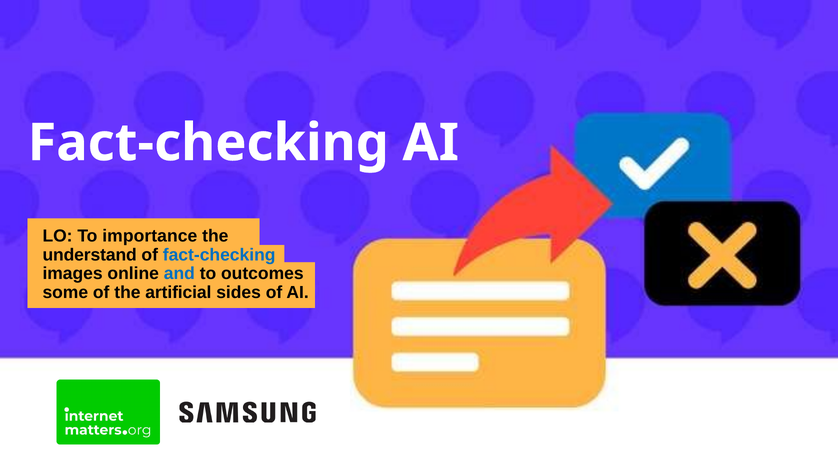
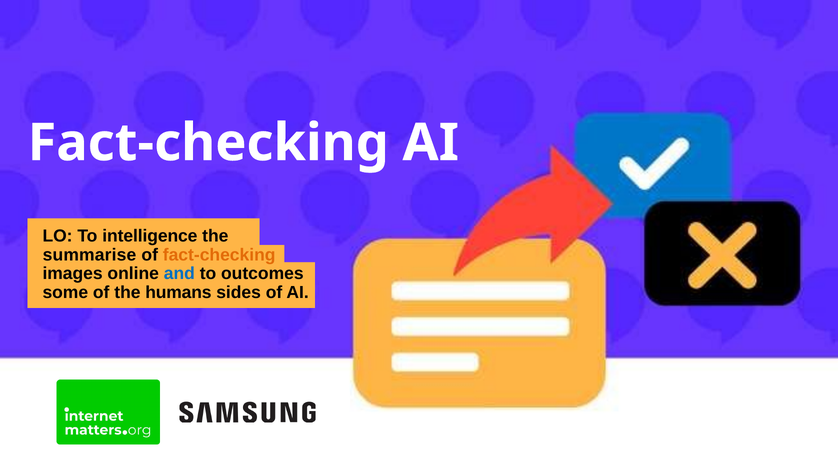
importance: importance -> intelligence
understand: understand -> summarise
fact-checking at (219, 255) colour: blue -> orange
artificial: artificial -> humans
